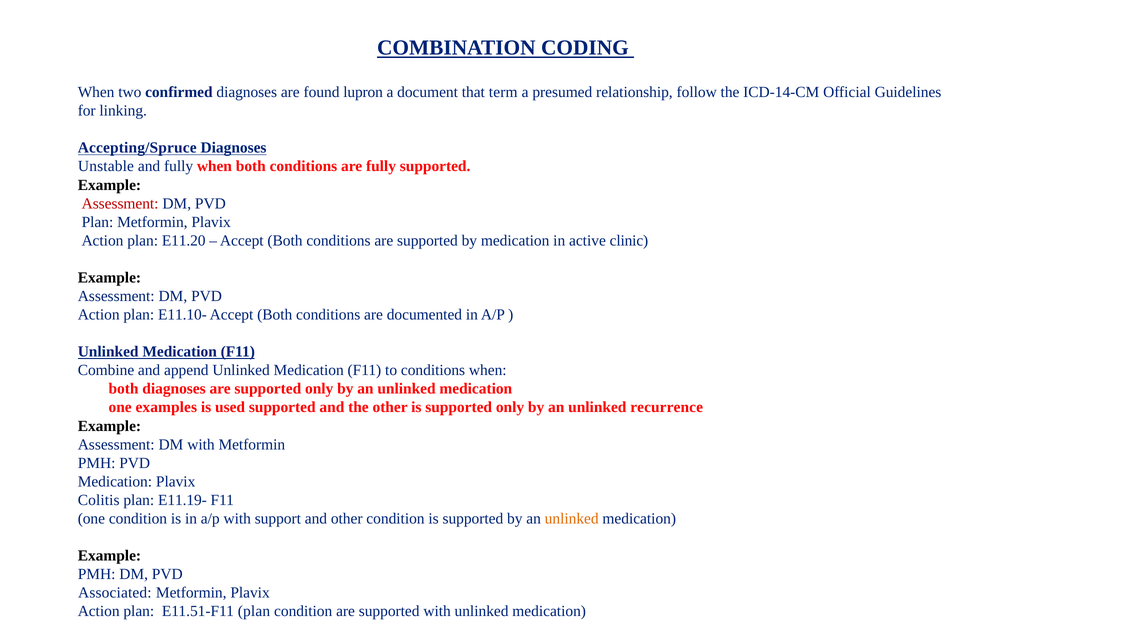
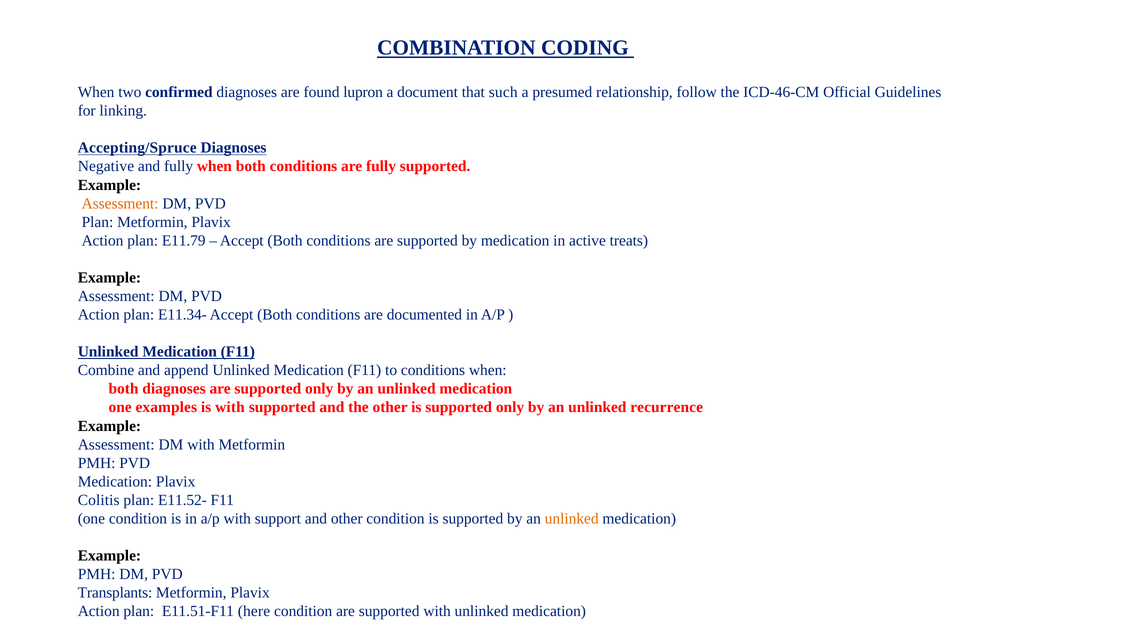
term: term -> such
ICD-14-CM: ICD-14-CM -> ICD-46-CM
Unstable: Unstable -> Negative
Assessment at (120, 204) colour: red -> orange
E11.20: E11.20 -> E11.79
clinic: clinic -> treats
E11.10-: E11.10- -> E11.34-
is used: used -> with
E11.19-: E11.19- -> E11.52-
Associated: Associated -> Transplants
E11.51-F11 plan: plan -> here
